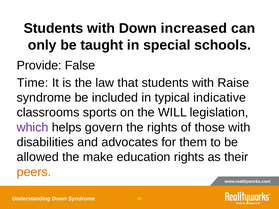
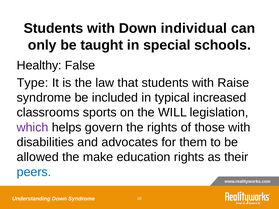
increased: increased -> individual
Provide: Provide -> Healthy
Time: Time -> Type
indicative: indicative -> increased
peers colour: orange -> blue
